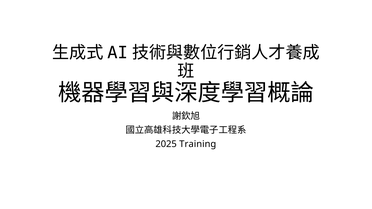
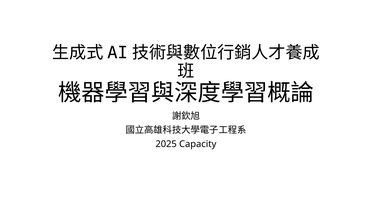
Training: Training -> Capacity
